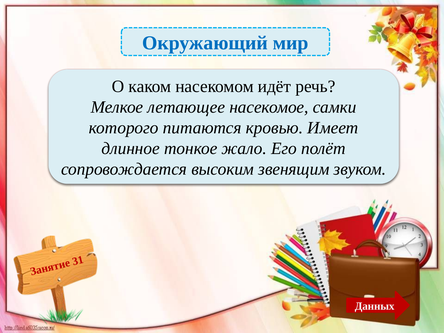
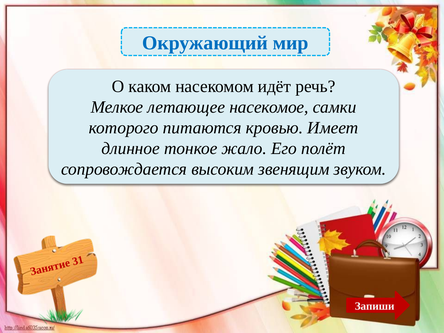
Данных: Данных -> Запиши
